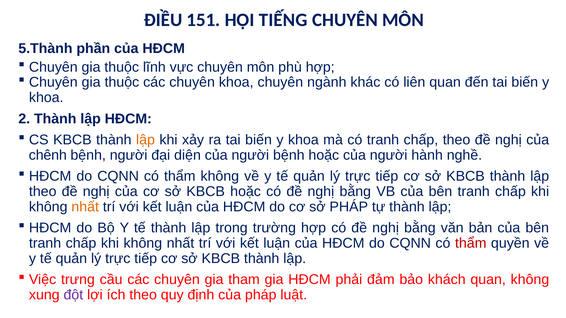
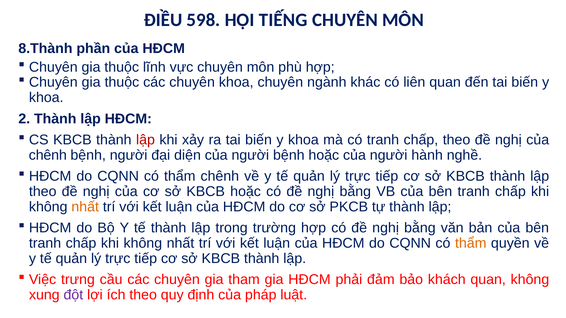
151: 151 -> 598
5.Thành: 5.Thành -> 8.Thành
lập at (145, 140) colour: orange -> red
thẩm không: không -> chênh
sở PHÁP: PHÁP -> PKCB
thẩm at (471, 243) colour: red -> orange
